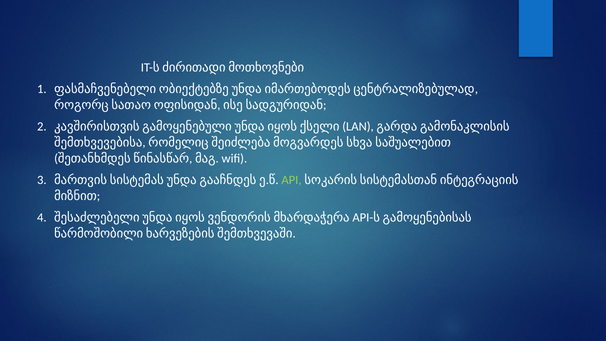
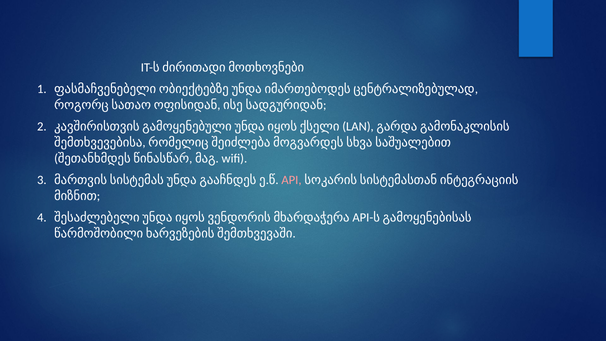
API colour: light green -> pink
